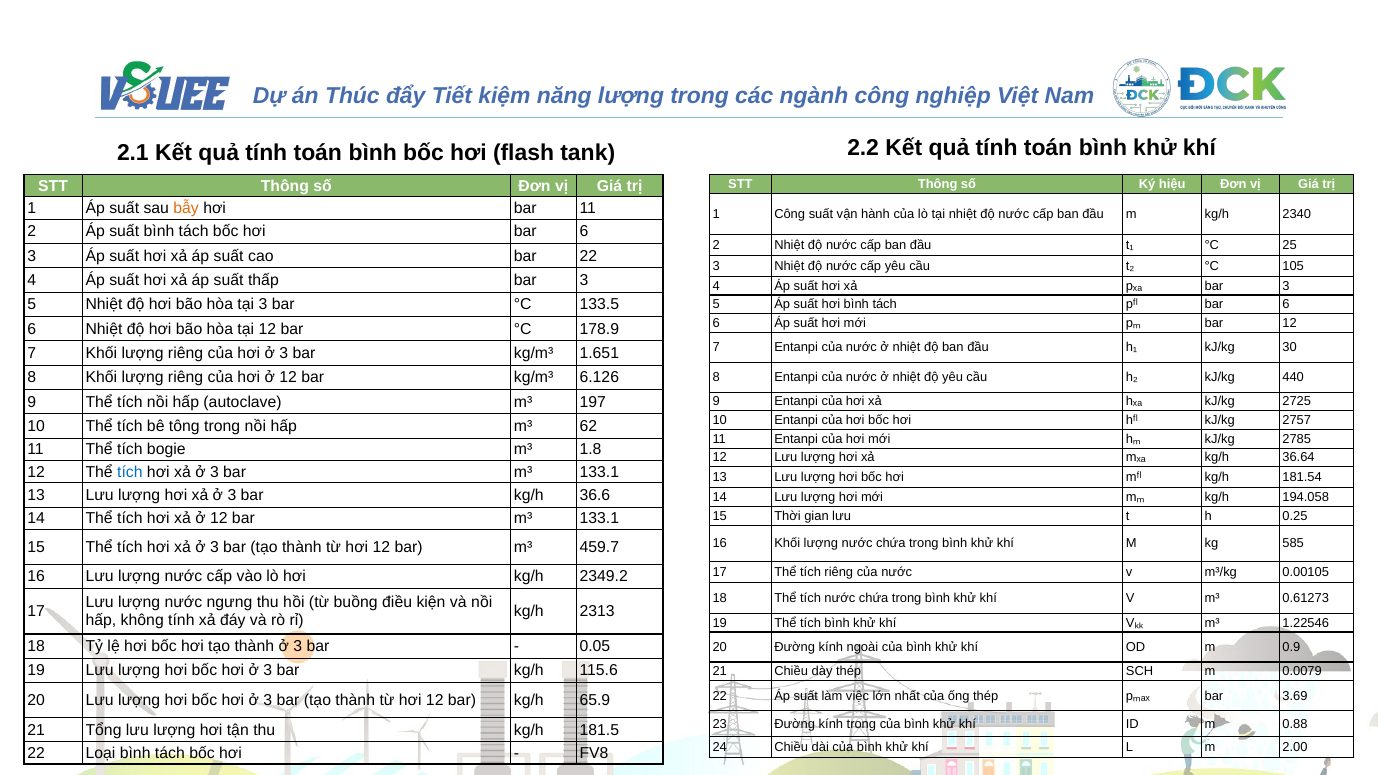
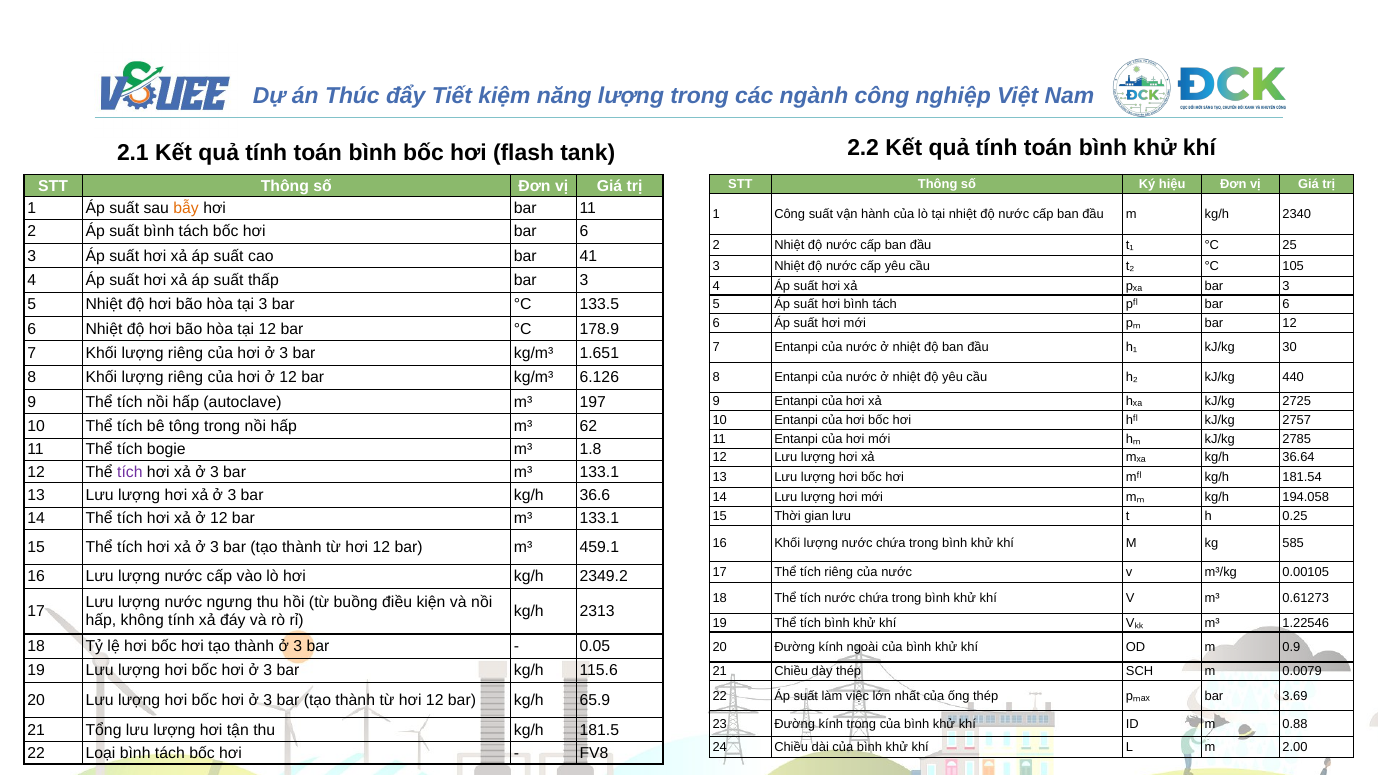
bar 22: 22 -> 41
tích at (130, 472) colour: blue -> purple
459.7: 459.7 -> 459.1
